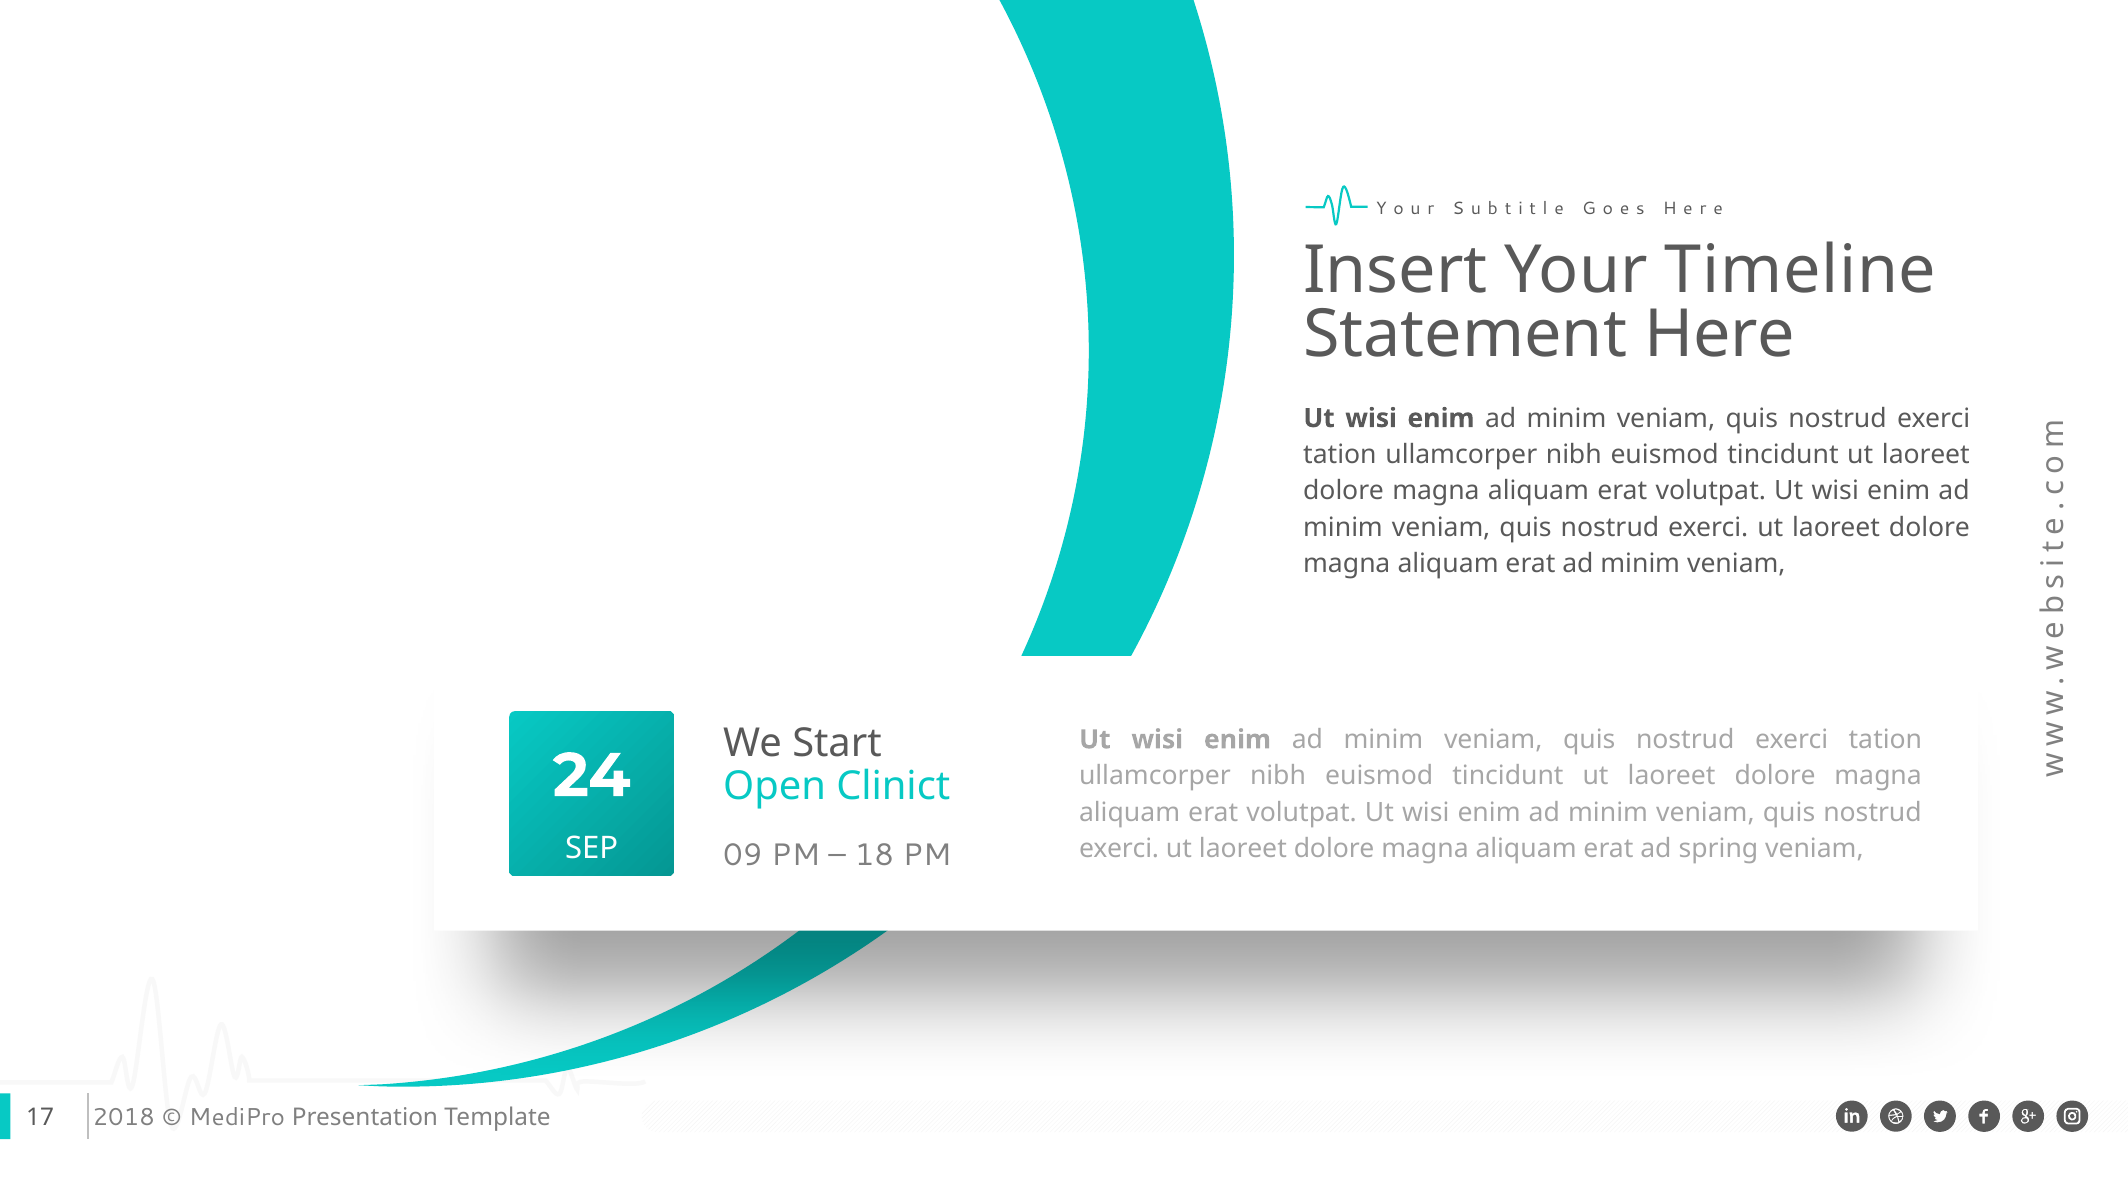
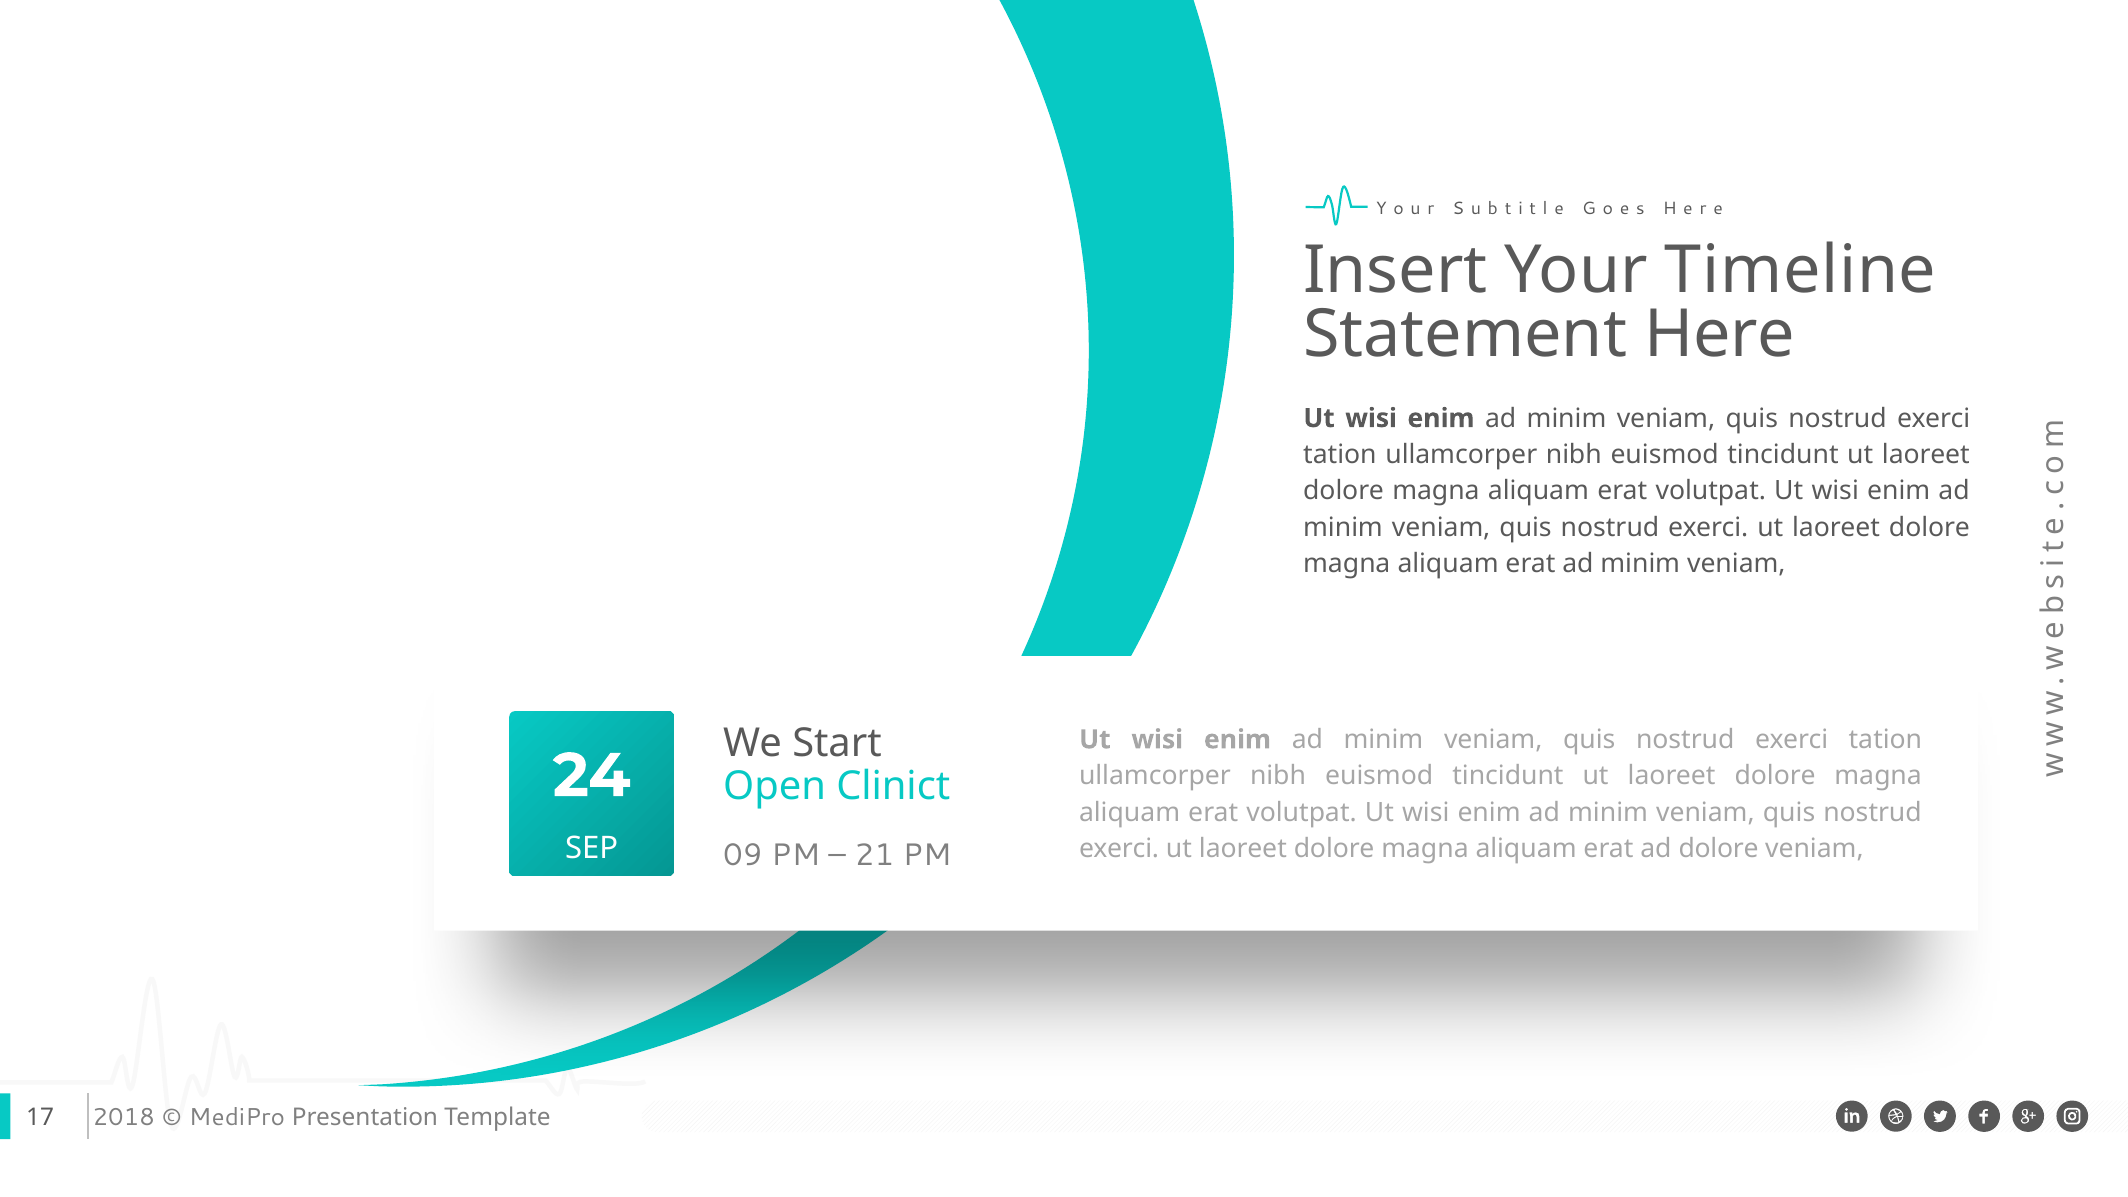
ad spring: spring -> dolore
18: 18 -> 21
